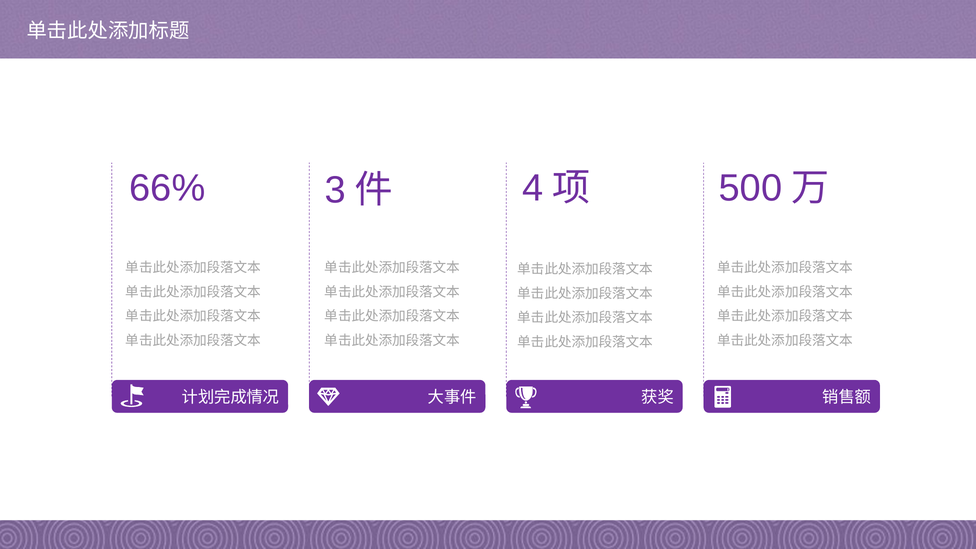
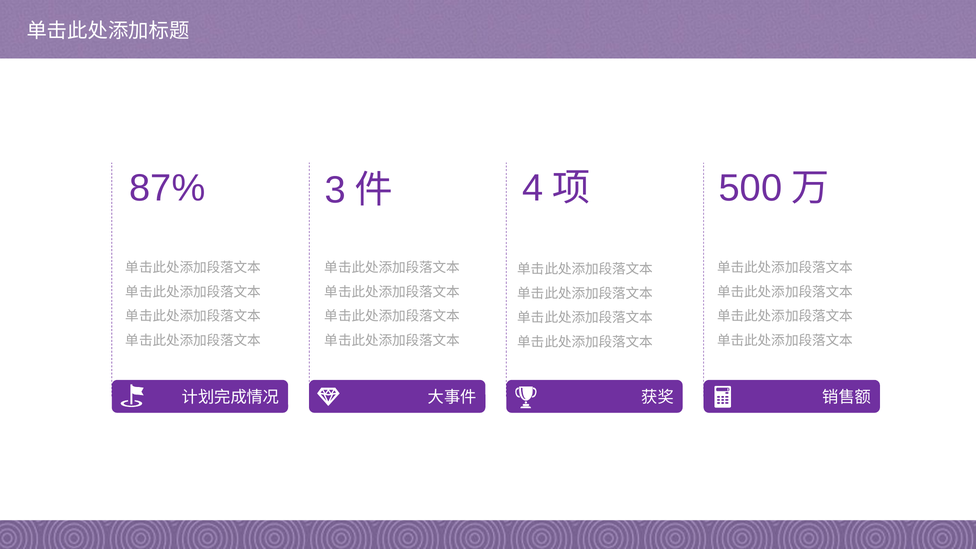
66%: 66% -> 87%
